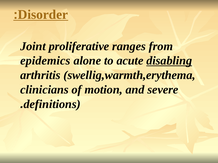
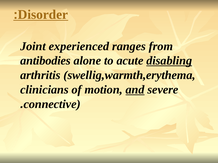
proliferative: proliferative -> experienced
epidemics: epidemics -> antibodies
and underline: none -> present
definitions: definitions -> connective
